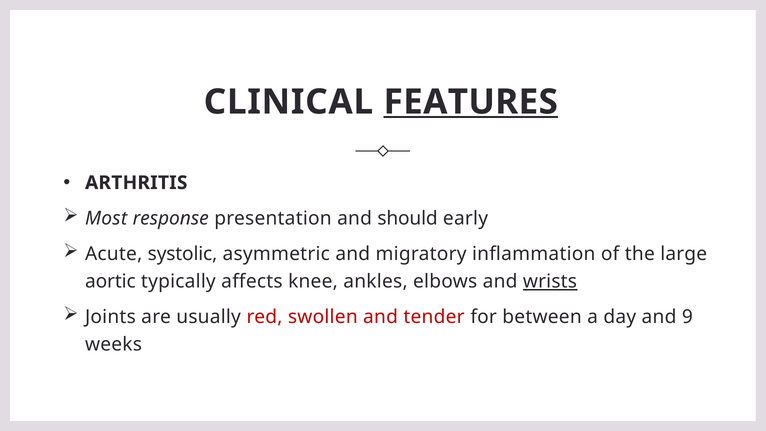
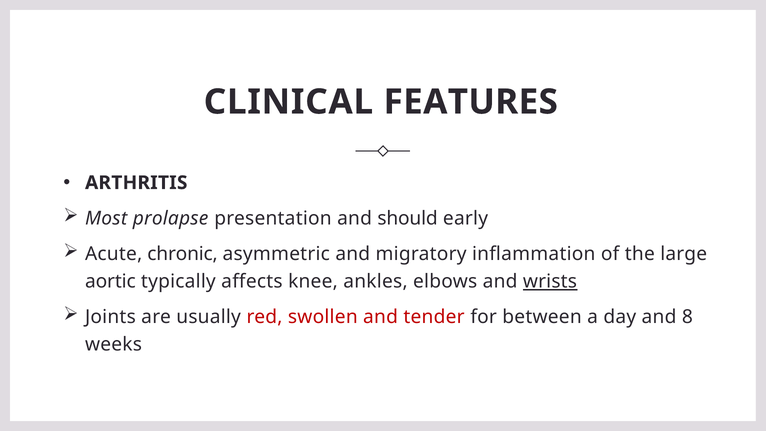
FEATURES underline: present -> none
response: response -> prolapse
systolic: systolic -> chronic
9: 9 -> 8
